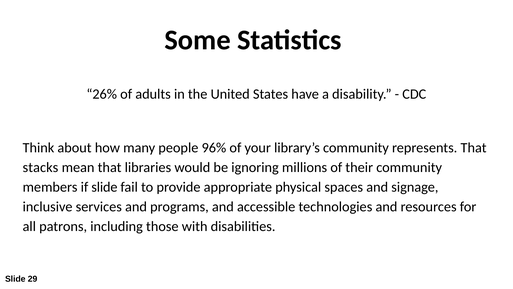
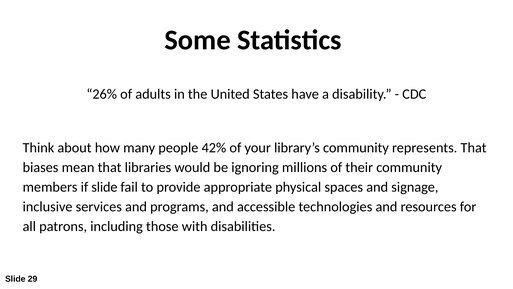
96%: 96% -> 42%
stacks: stacks -> biases
